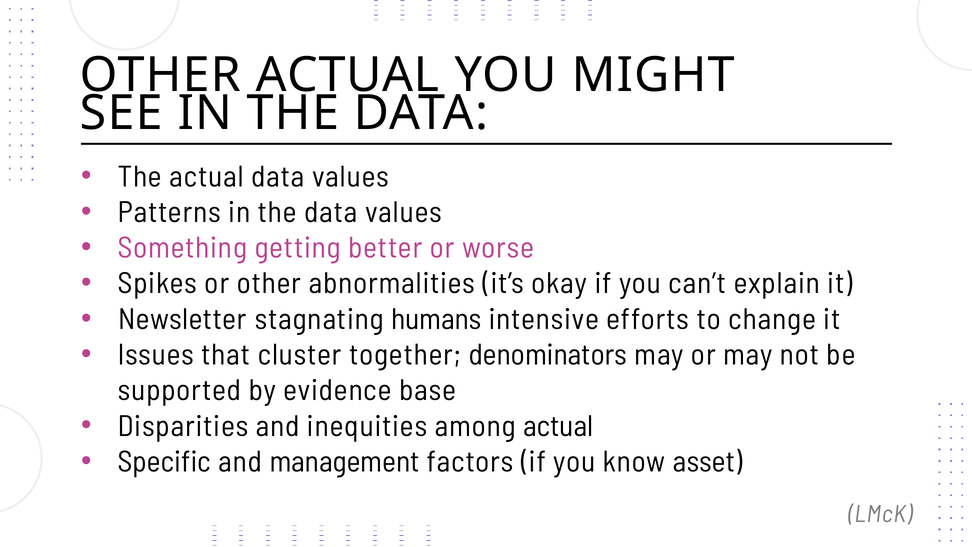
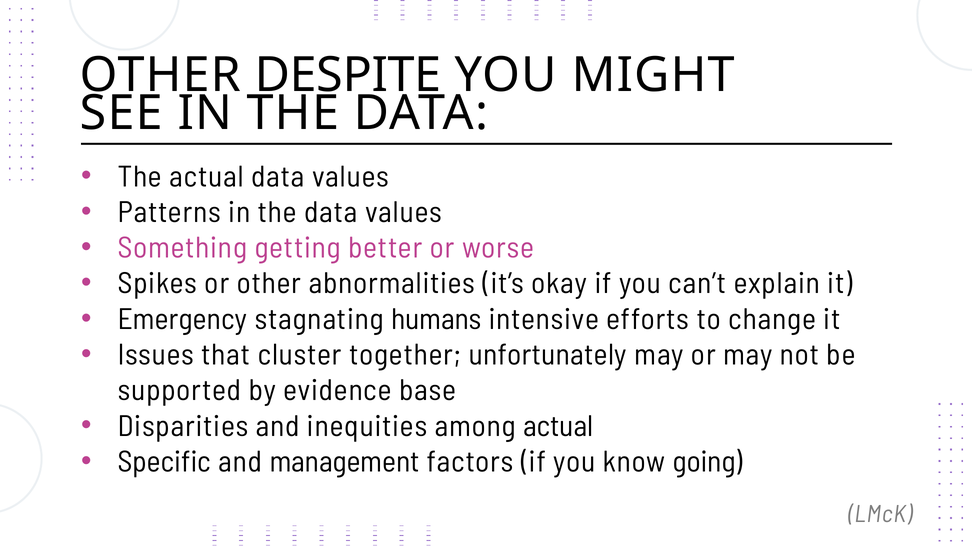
OTHER ACTUAL: ACTUAL -> DESPITE
Newsletter: Newsletter -> Emergency
denominators: denominators -> unfortunately
asset: asset -> going
